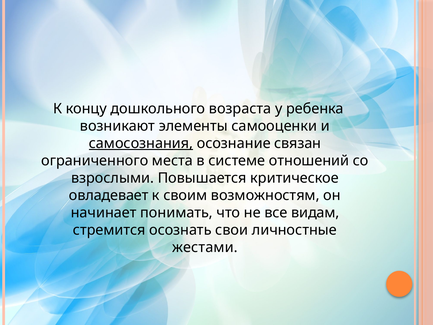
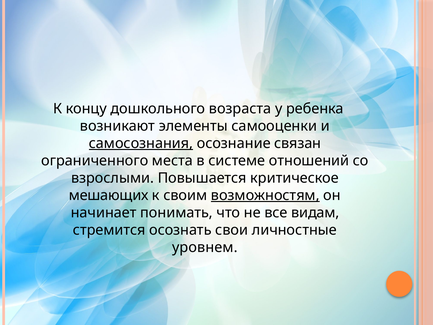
овладевает: овладевает -> мешающих
возможностям underline: none -> present
жестами: жестами -> уровнем
